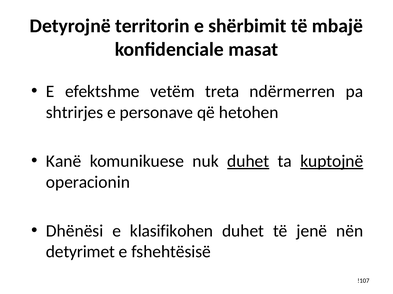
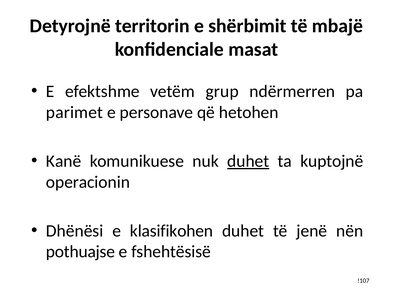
treta: treta -> grup
shtrirjes: shtrirjes -> parimet
kuptojnë underline: present -> none
detyrimet: detyrimet -> pothuajse
